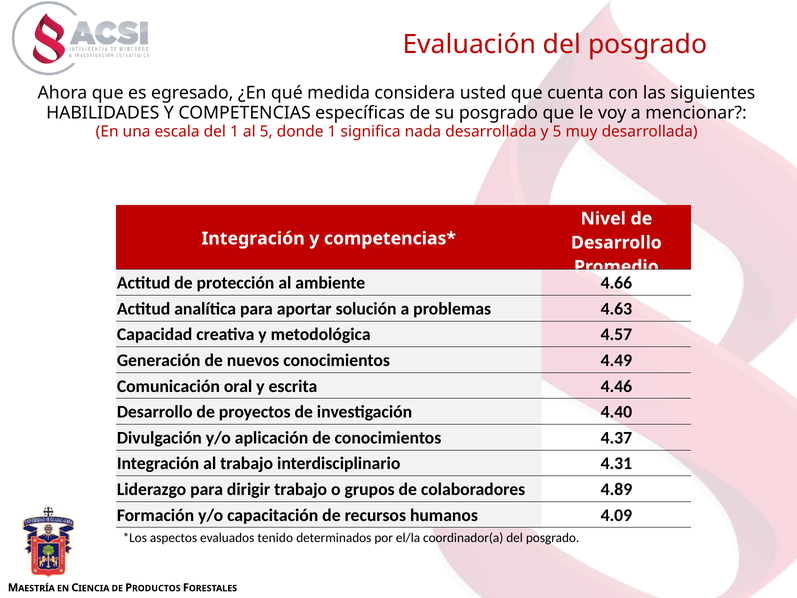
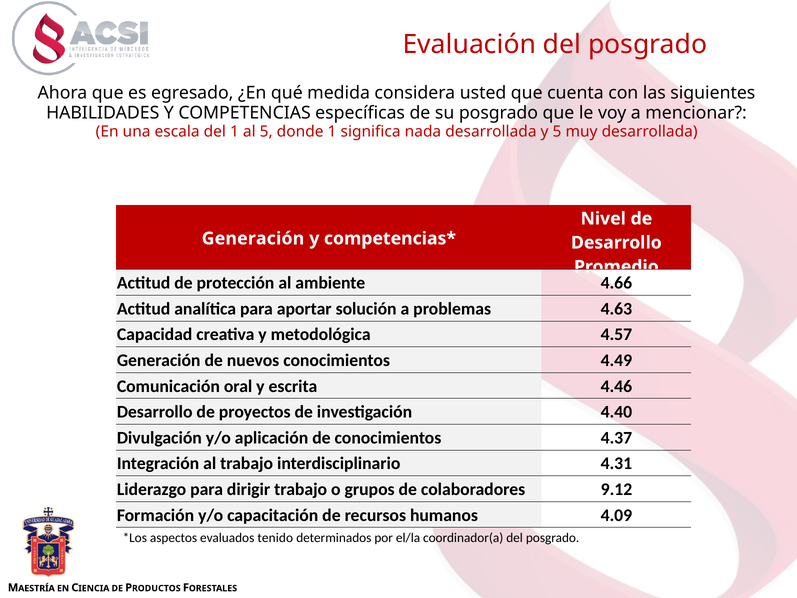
Integración at (253, 238): Integración -> Generación
4.89: 4.89 -> 9.12
